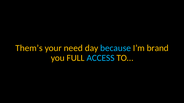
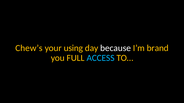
Them’s: Them’s -> Chew’s
need: need -> using
because colour: light blue -> white
